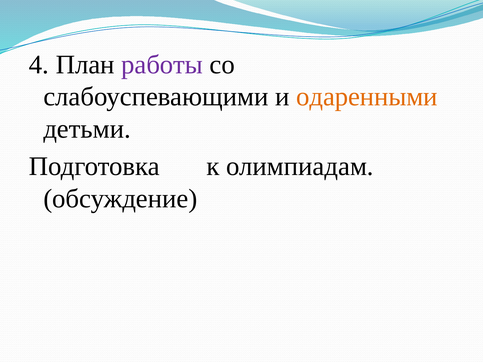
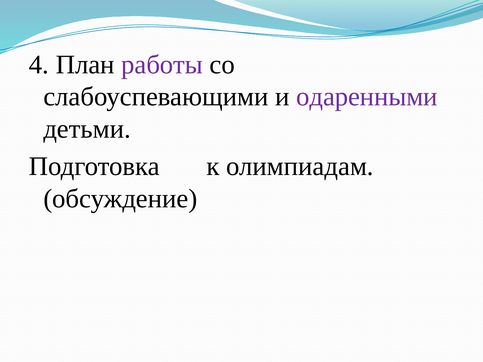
одаренными colour: orange -> purple
